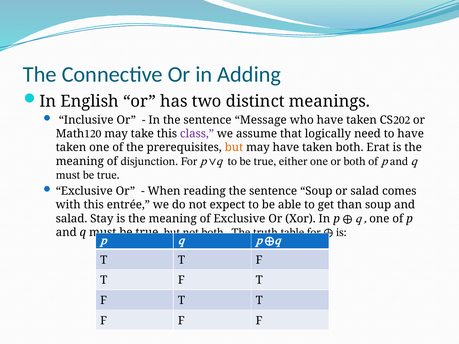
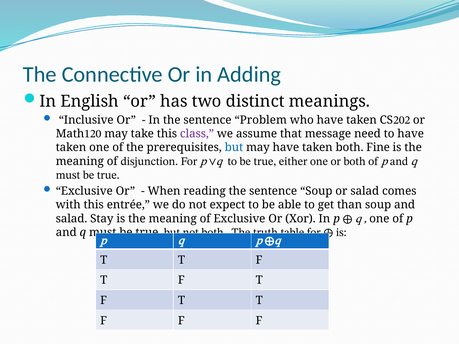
Message: Message -> Problem
logically: logically -> message
but at (234, 148) colour: orange -> blue
Erat: Erat -> Fine
